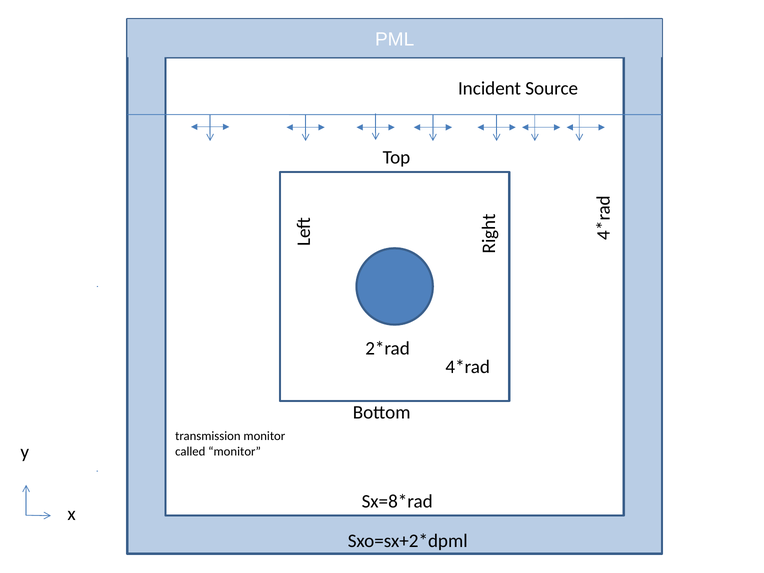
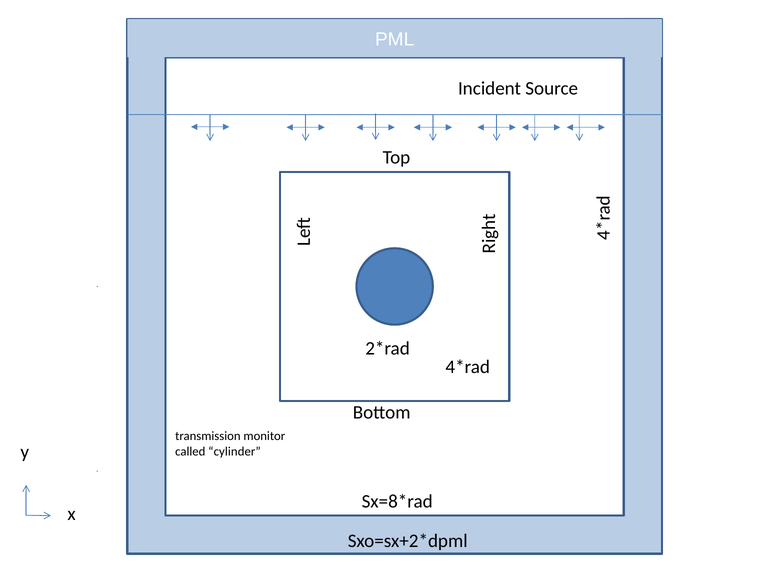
called monitor: monitor -> cylinder
